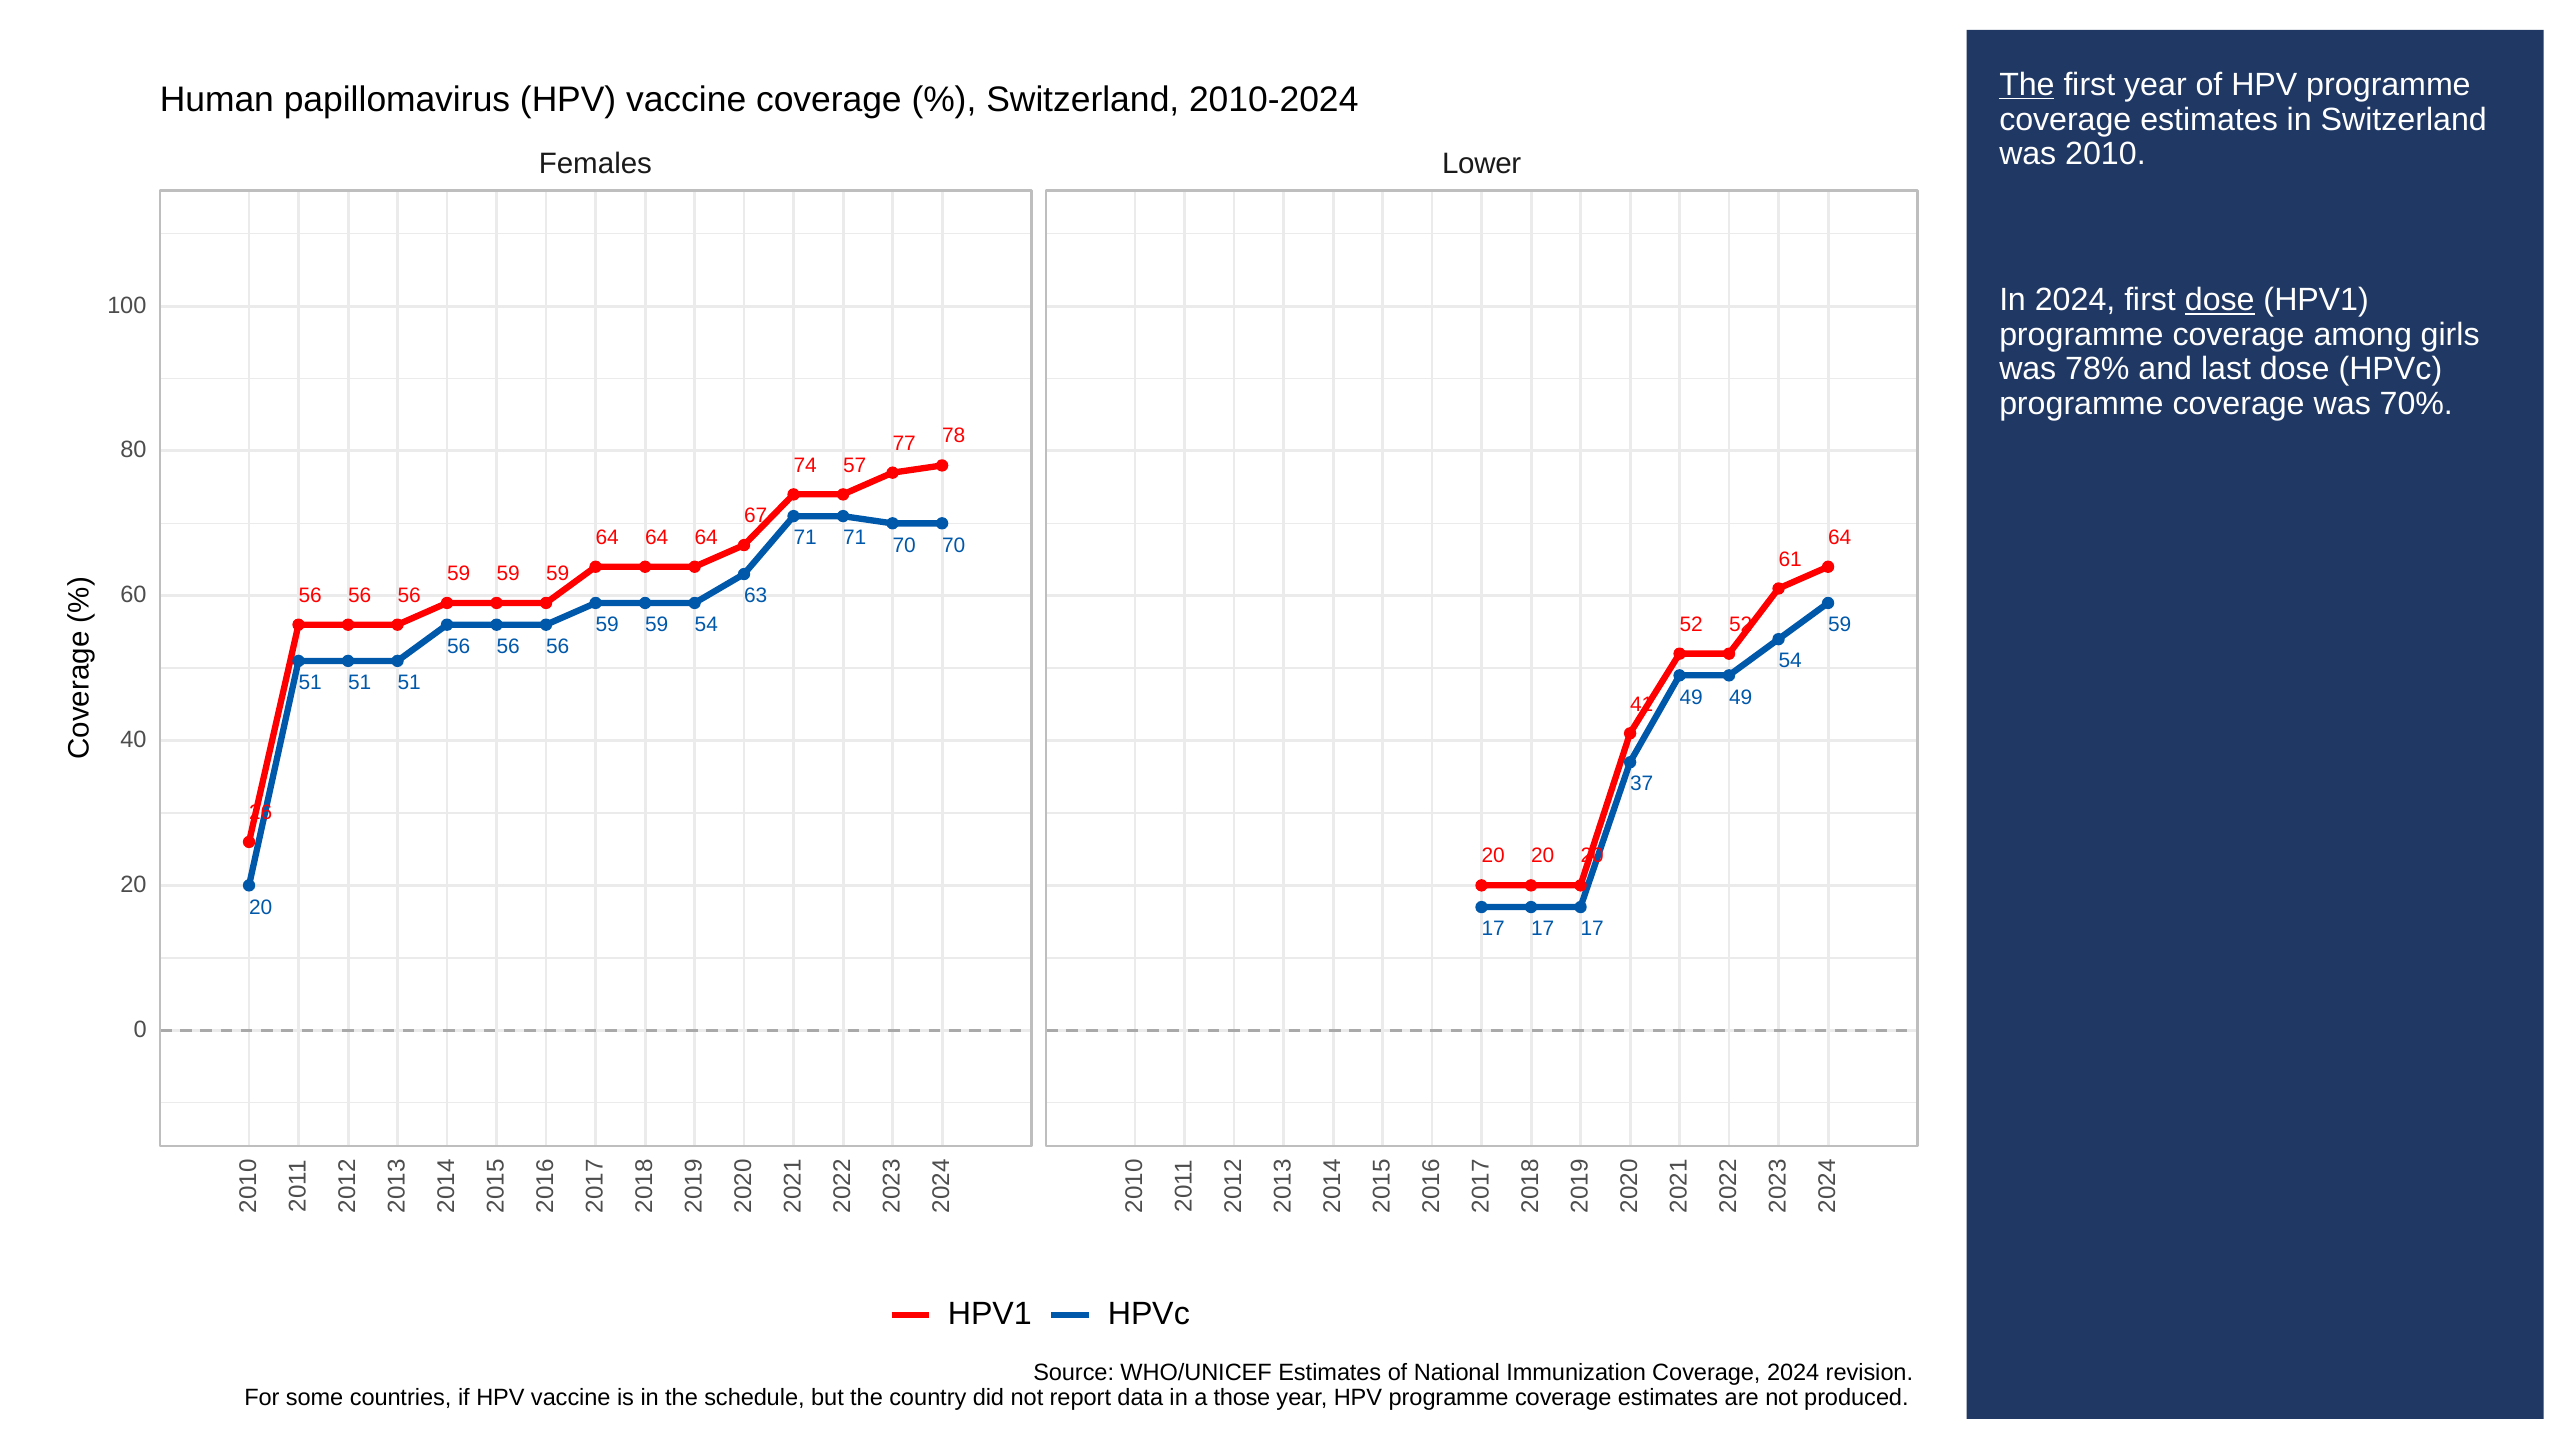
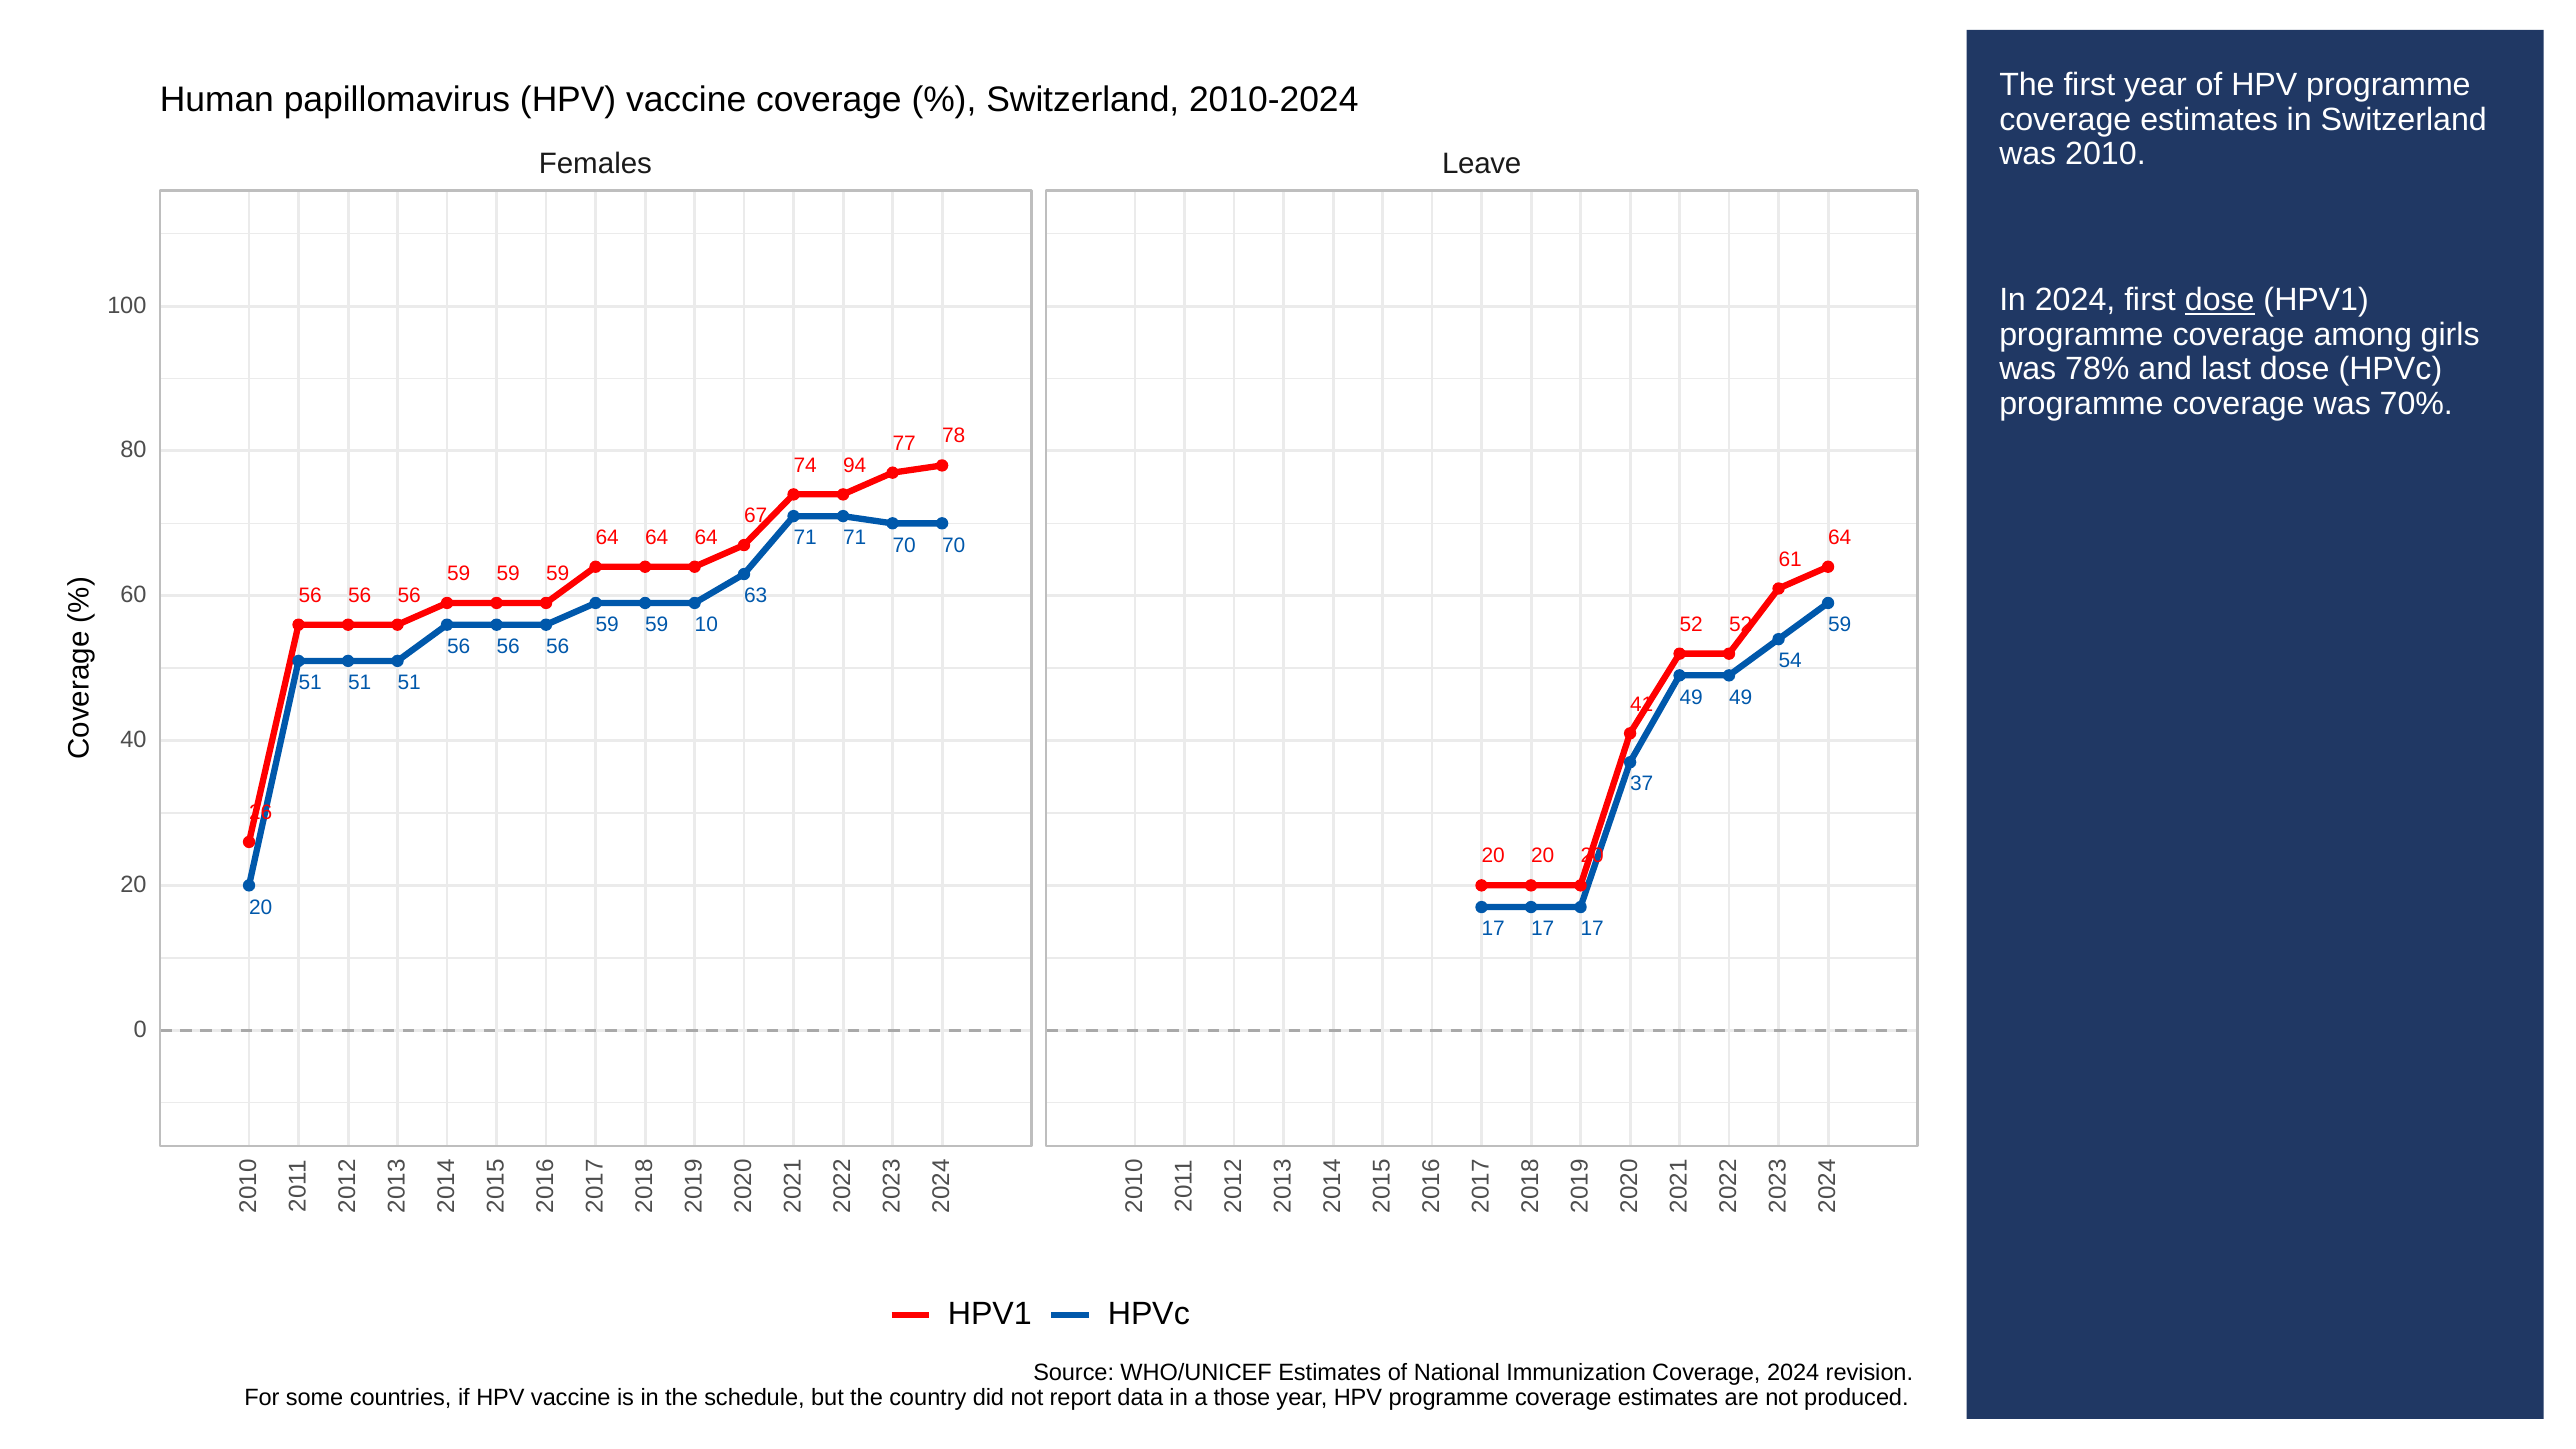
The at (2027, 85) underline: present -> none
Lower: Lower -> Leave
57: 57 -> 94
59 54: 54 -> 10
